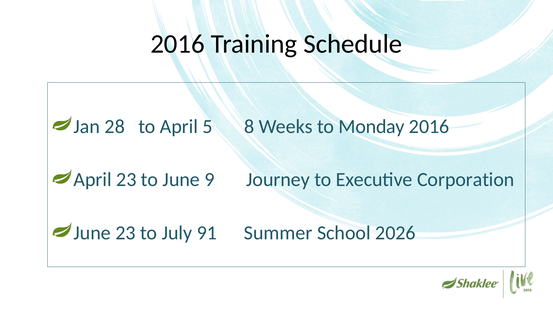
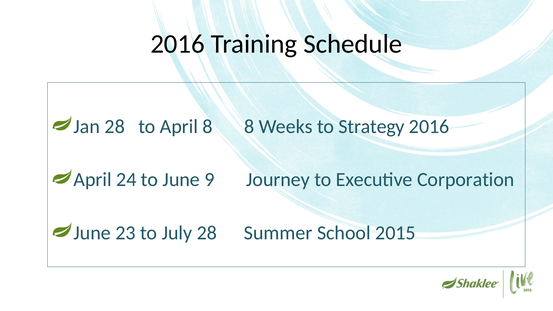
April 5: 5 -> 8
Monday: Monday -> Strategy
April 23: 23 -> 24
July 91: 91 -> 28
2026: 2026 -> 2015
